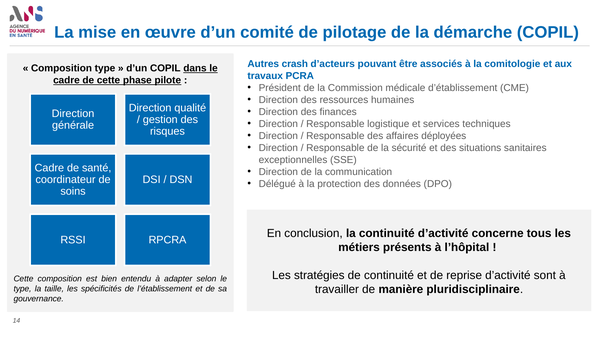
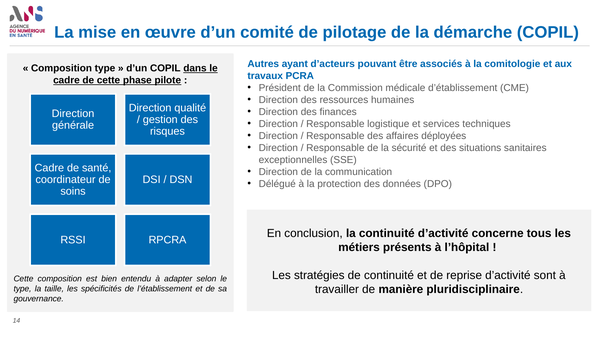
crash: crash -> ayant
